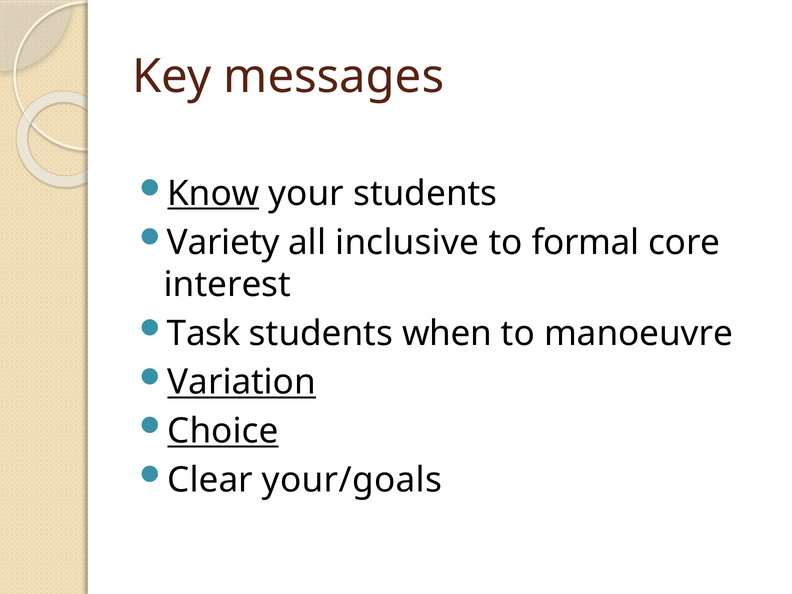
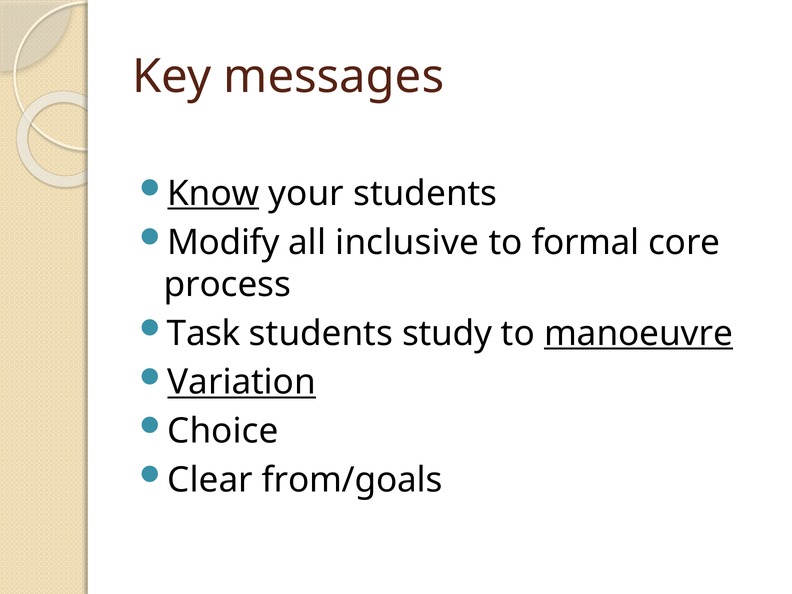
Variety: Variety -> Modify
interest: interest -> process
when: when -> study
manoeuvre underline: none -> present
Choice underline: present -> none
your/goals: your/goals -> from/goals
